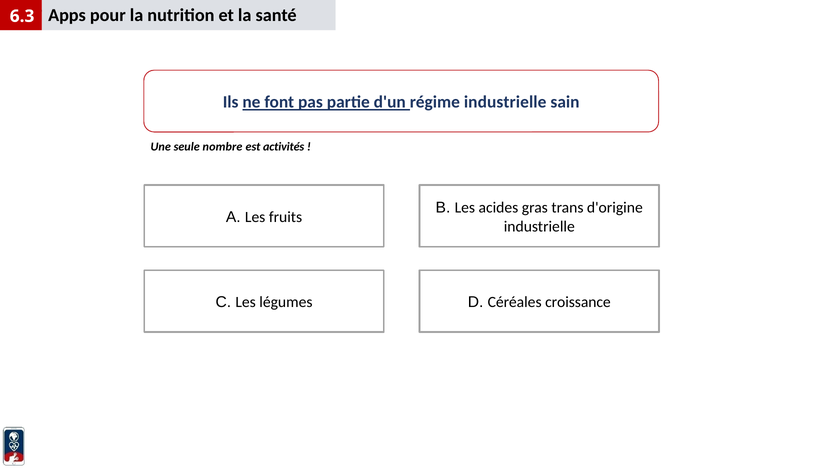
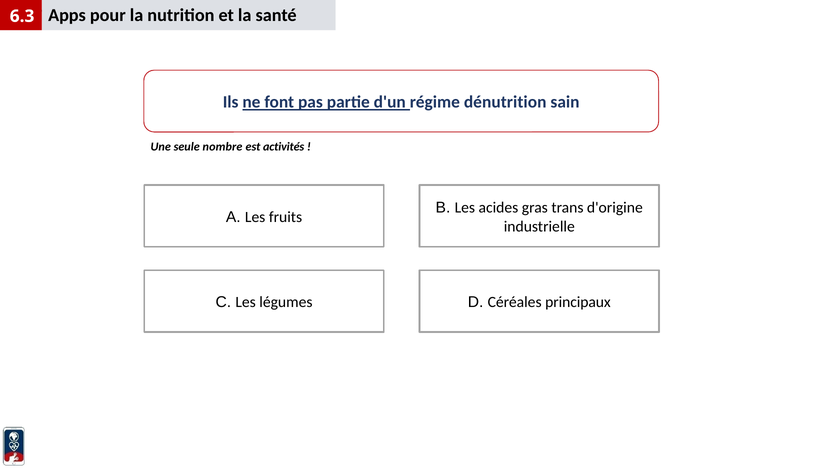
régime industrielle: industrielle -> dénutrition
croissance: croissance -> principaux
